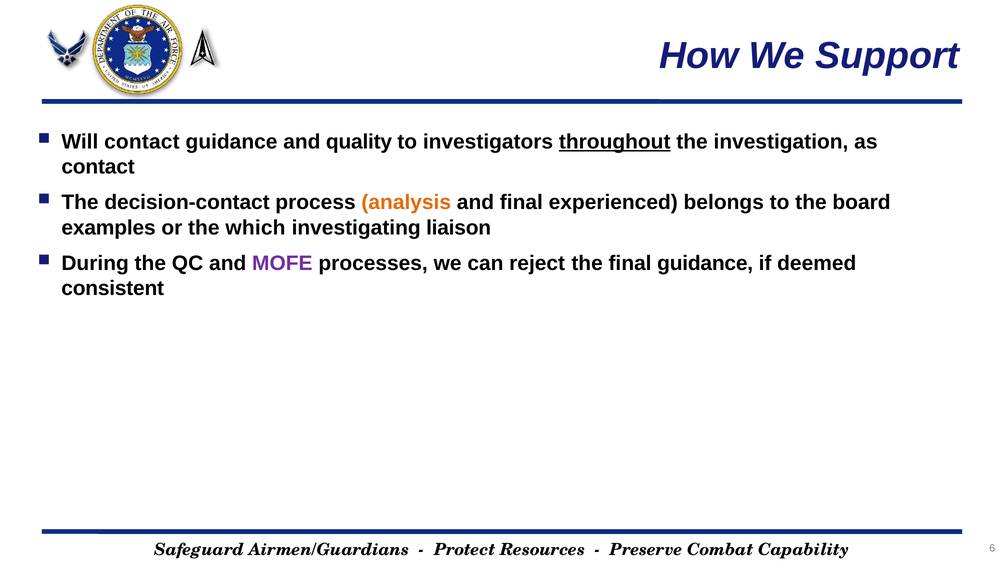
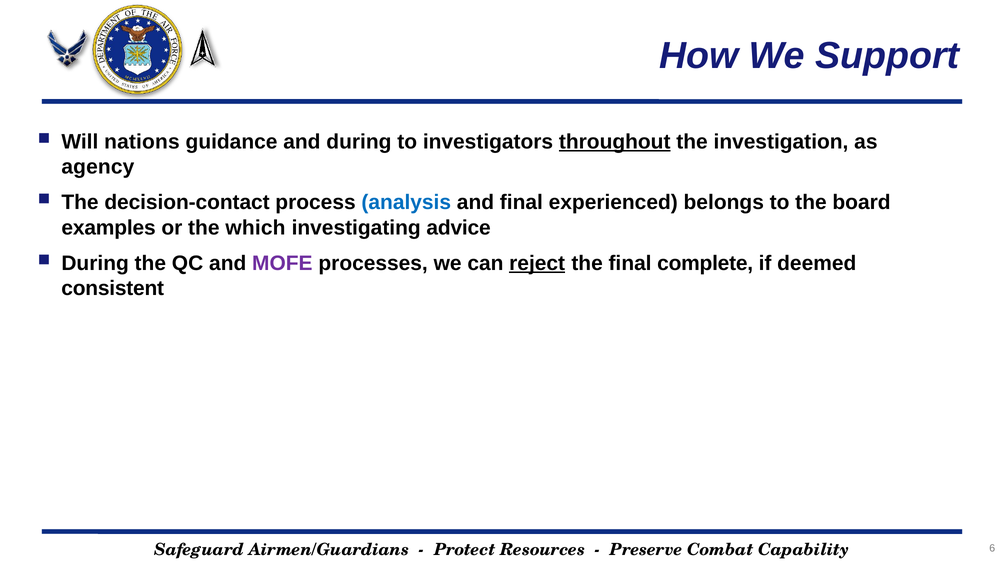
Will contact: contact -> nations
and quality: quality -> during
contact at (98, 167): contact -> agency
analysis colour: orange -> blue
liaison: liaison -> advice
reject underline: none -> present
final guidance: guidance -> complete
